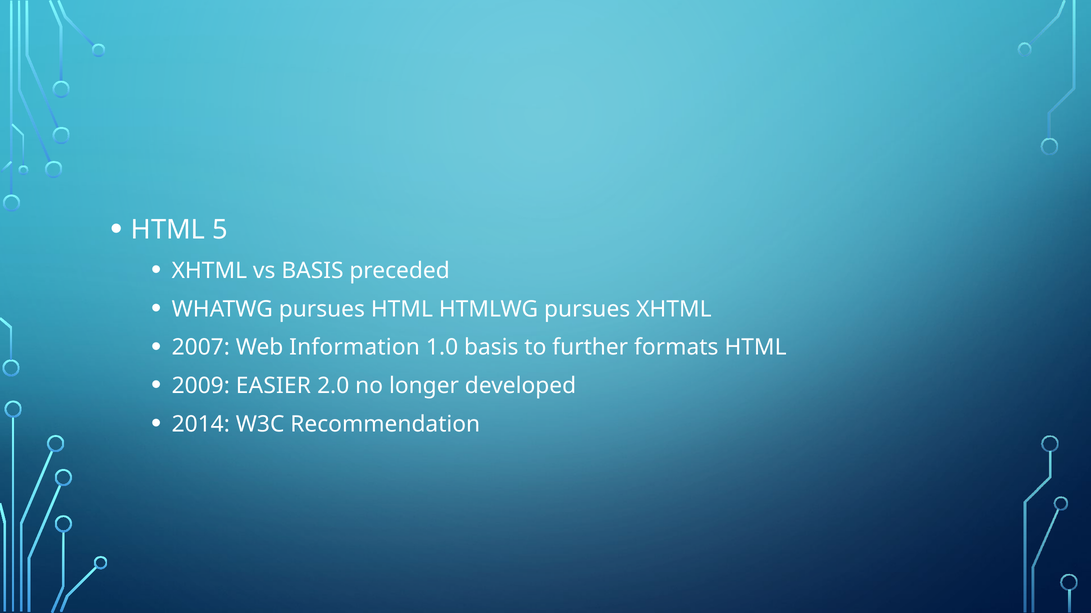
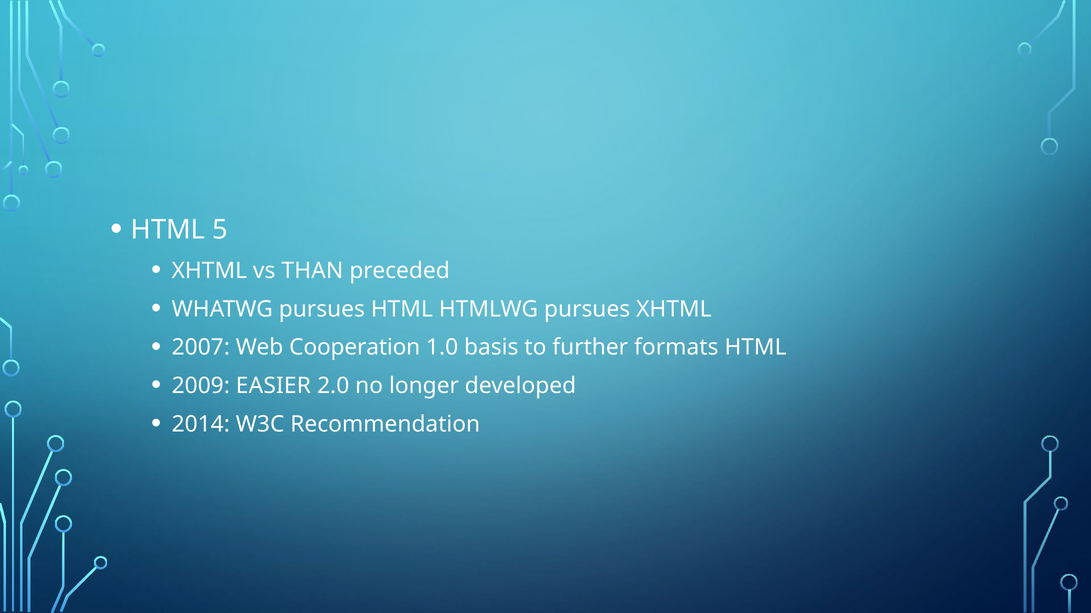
vs BASIS: BASIS -> THAN
Information: Information -> Cooperation
